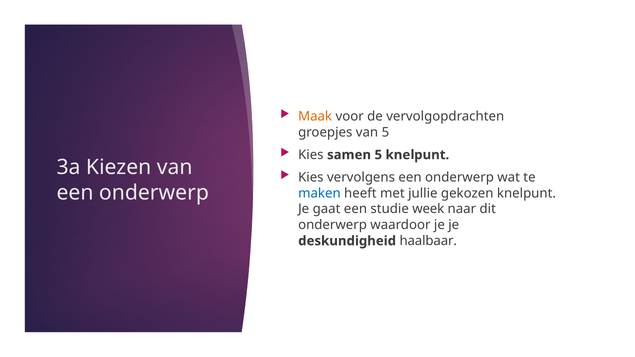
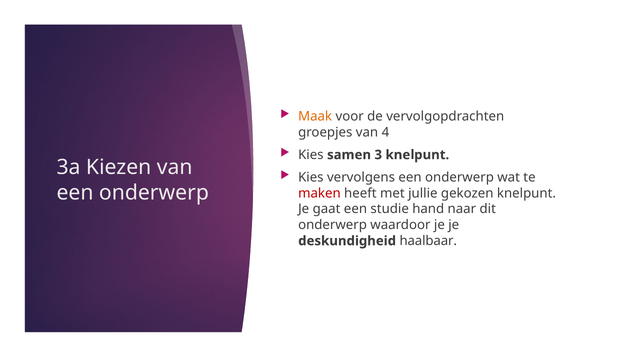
van 5: 5 -> 4
samen 5: 5 -> 3
maken colour: blue -> red
week: week -> hand
